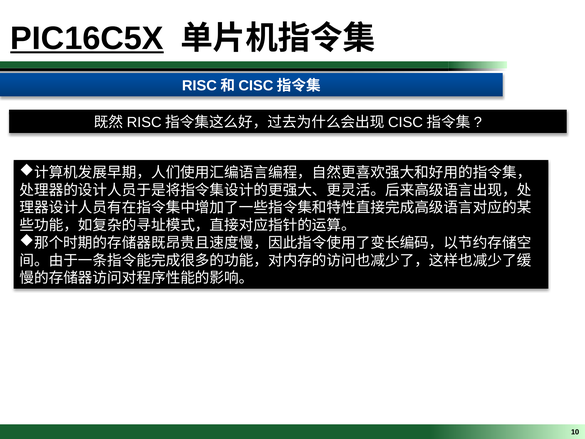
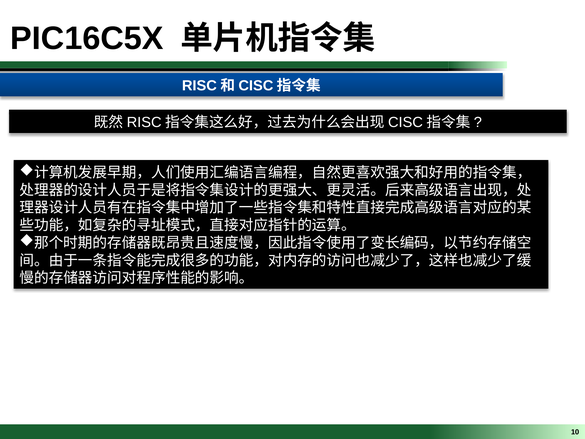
PIC16C5X underline: present -> none
